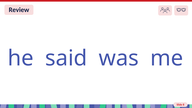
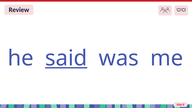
said underline: none -> present
